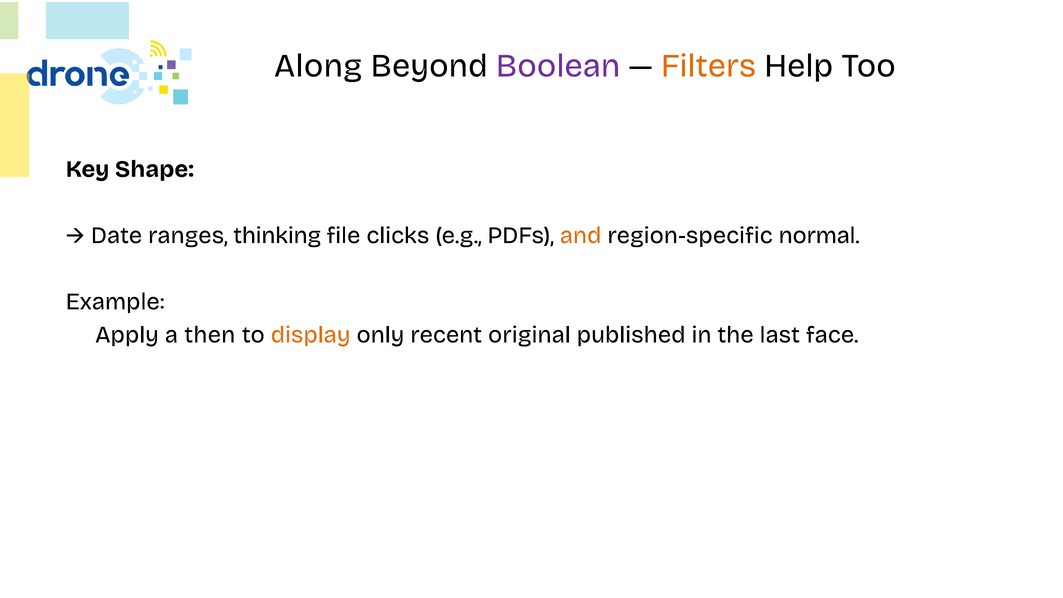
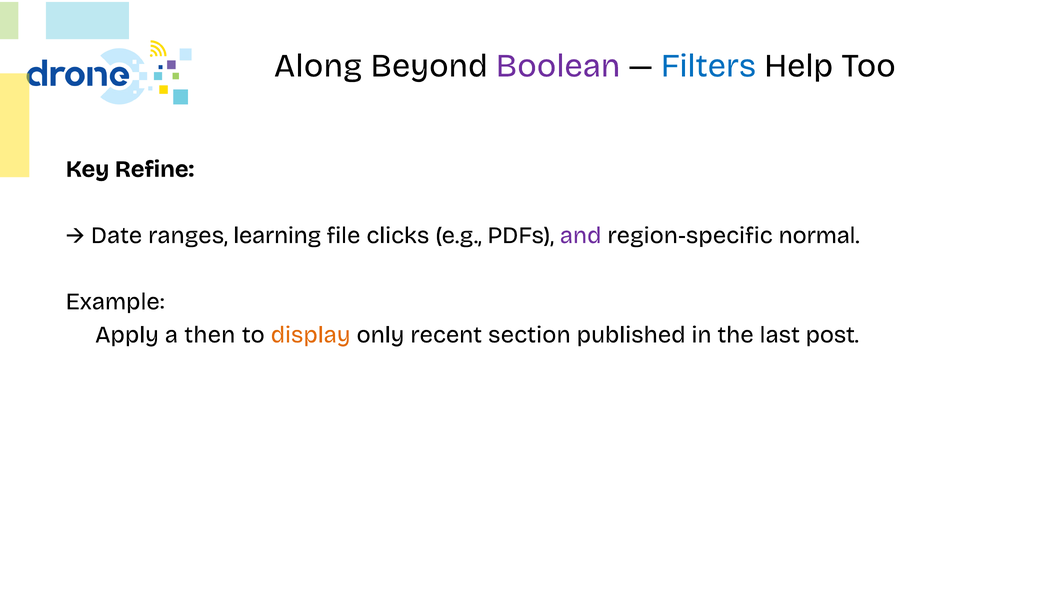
Filters colour: orange -> blue
Shape: Shape -> Refine
thinking: thinking -> learning
and colour: orange -> purple
original: original -> section
face: face -> post
